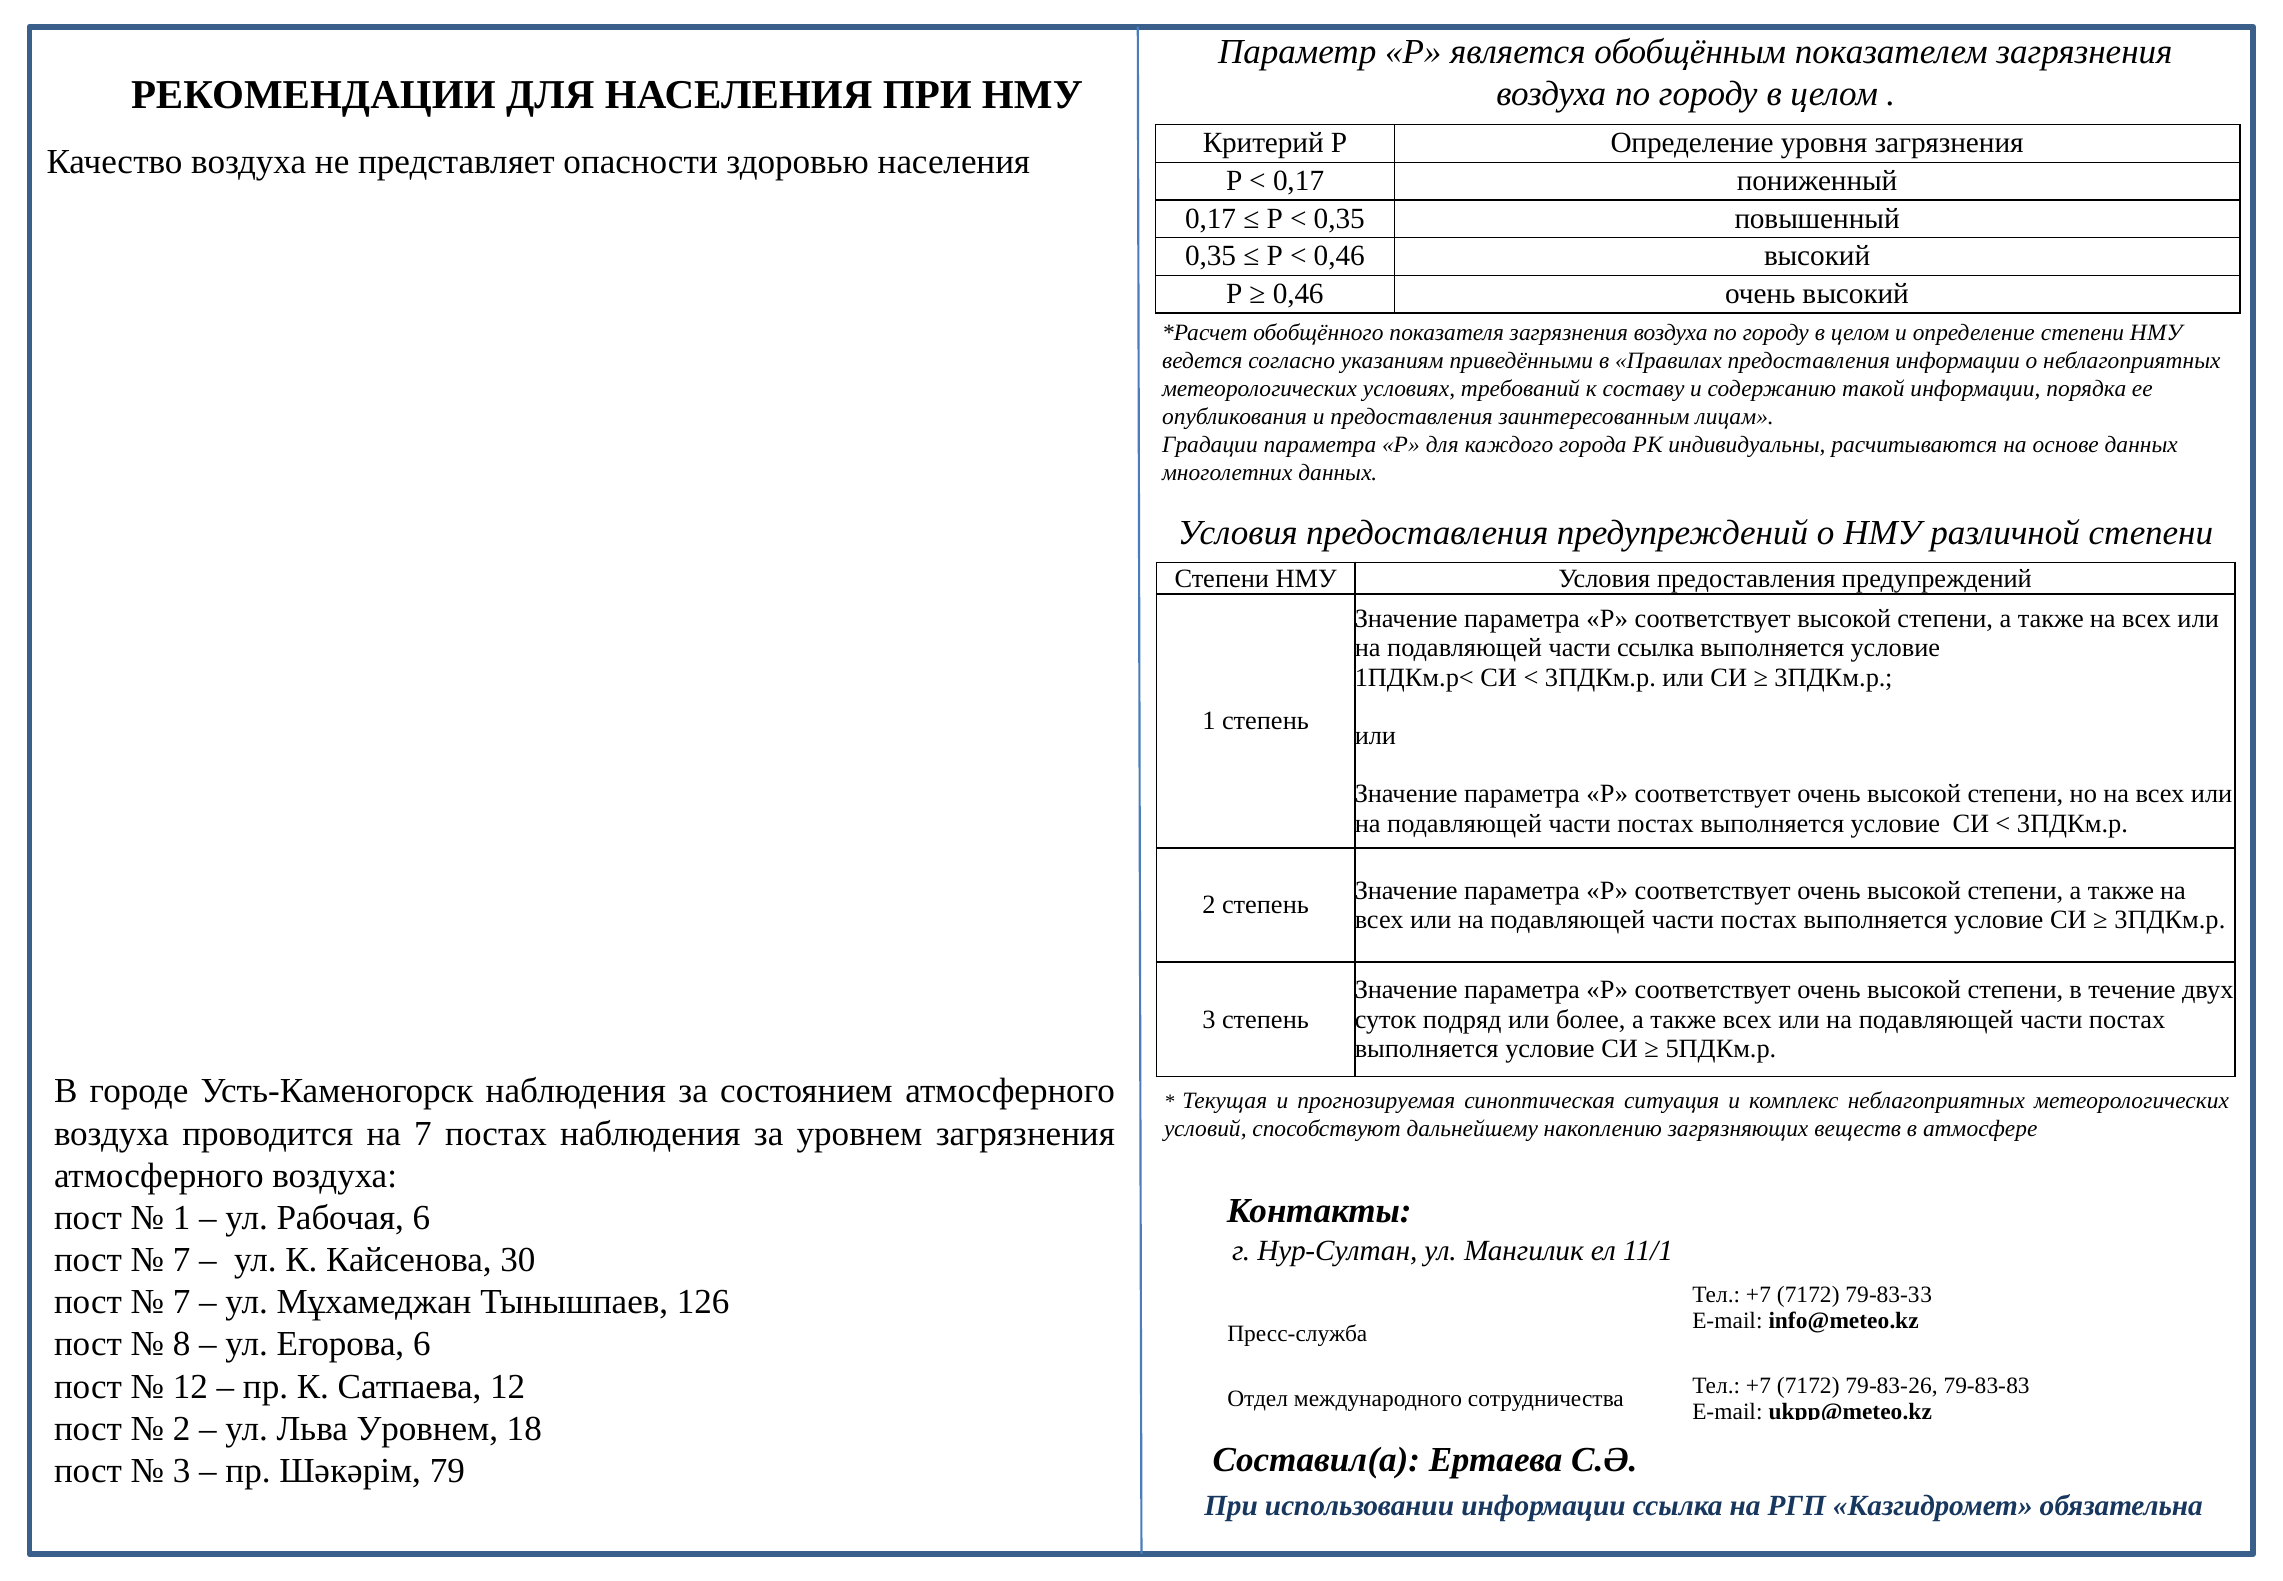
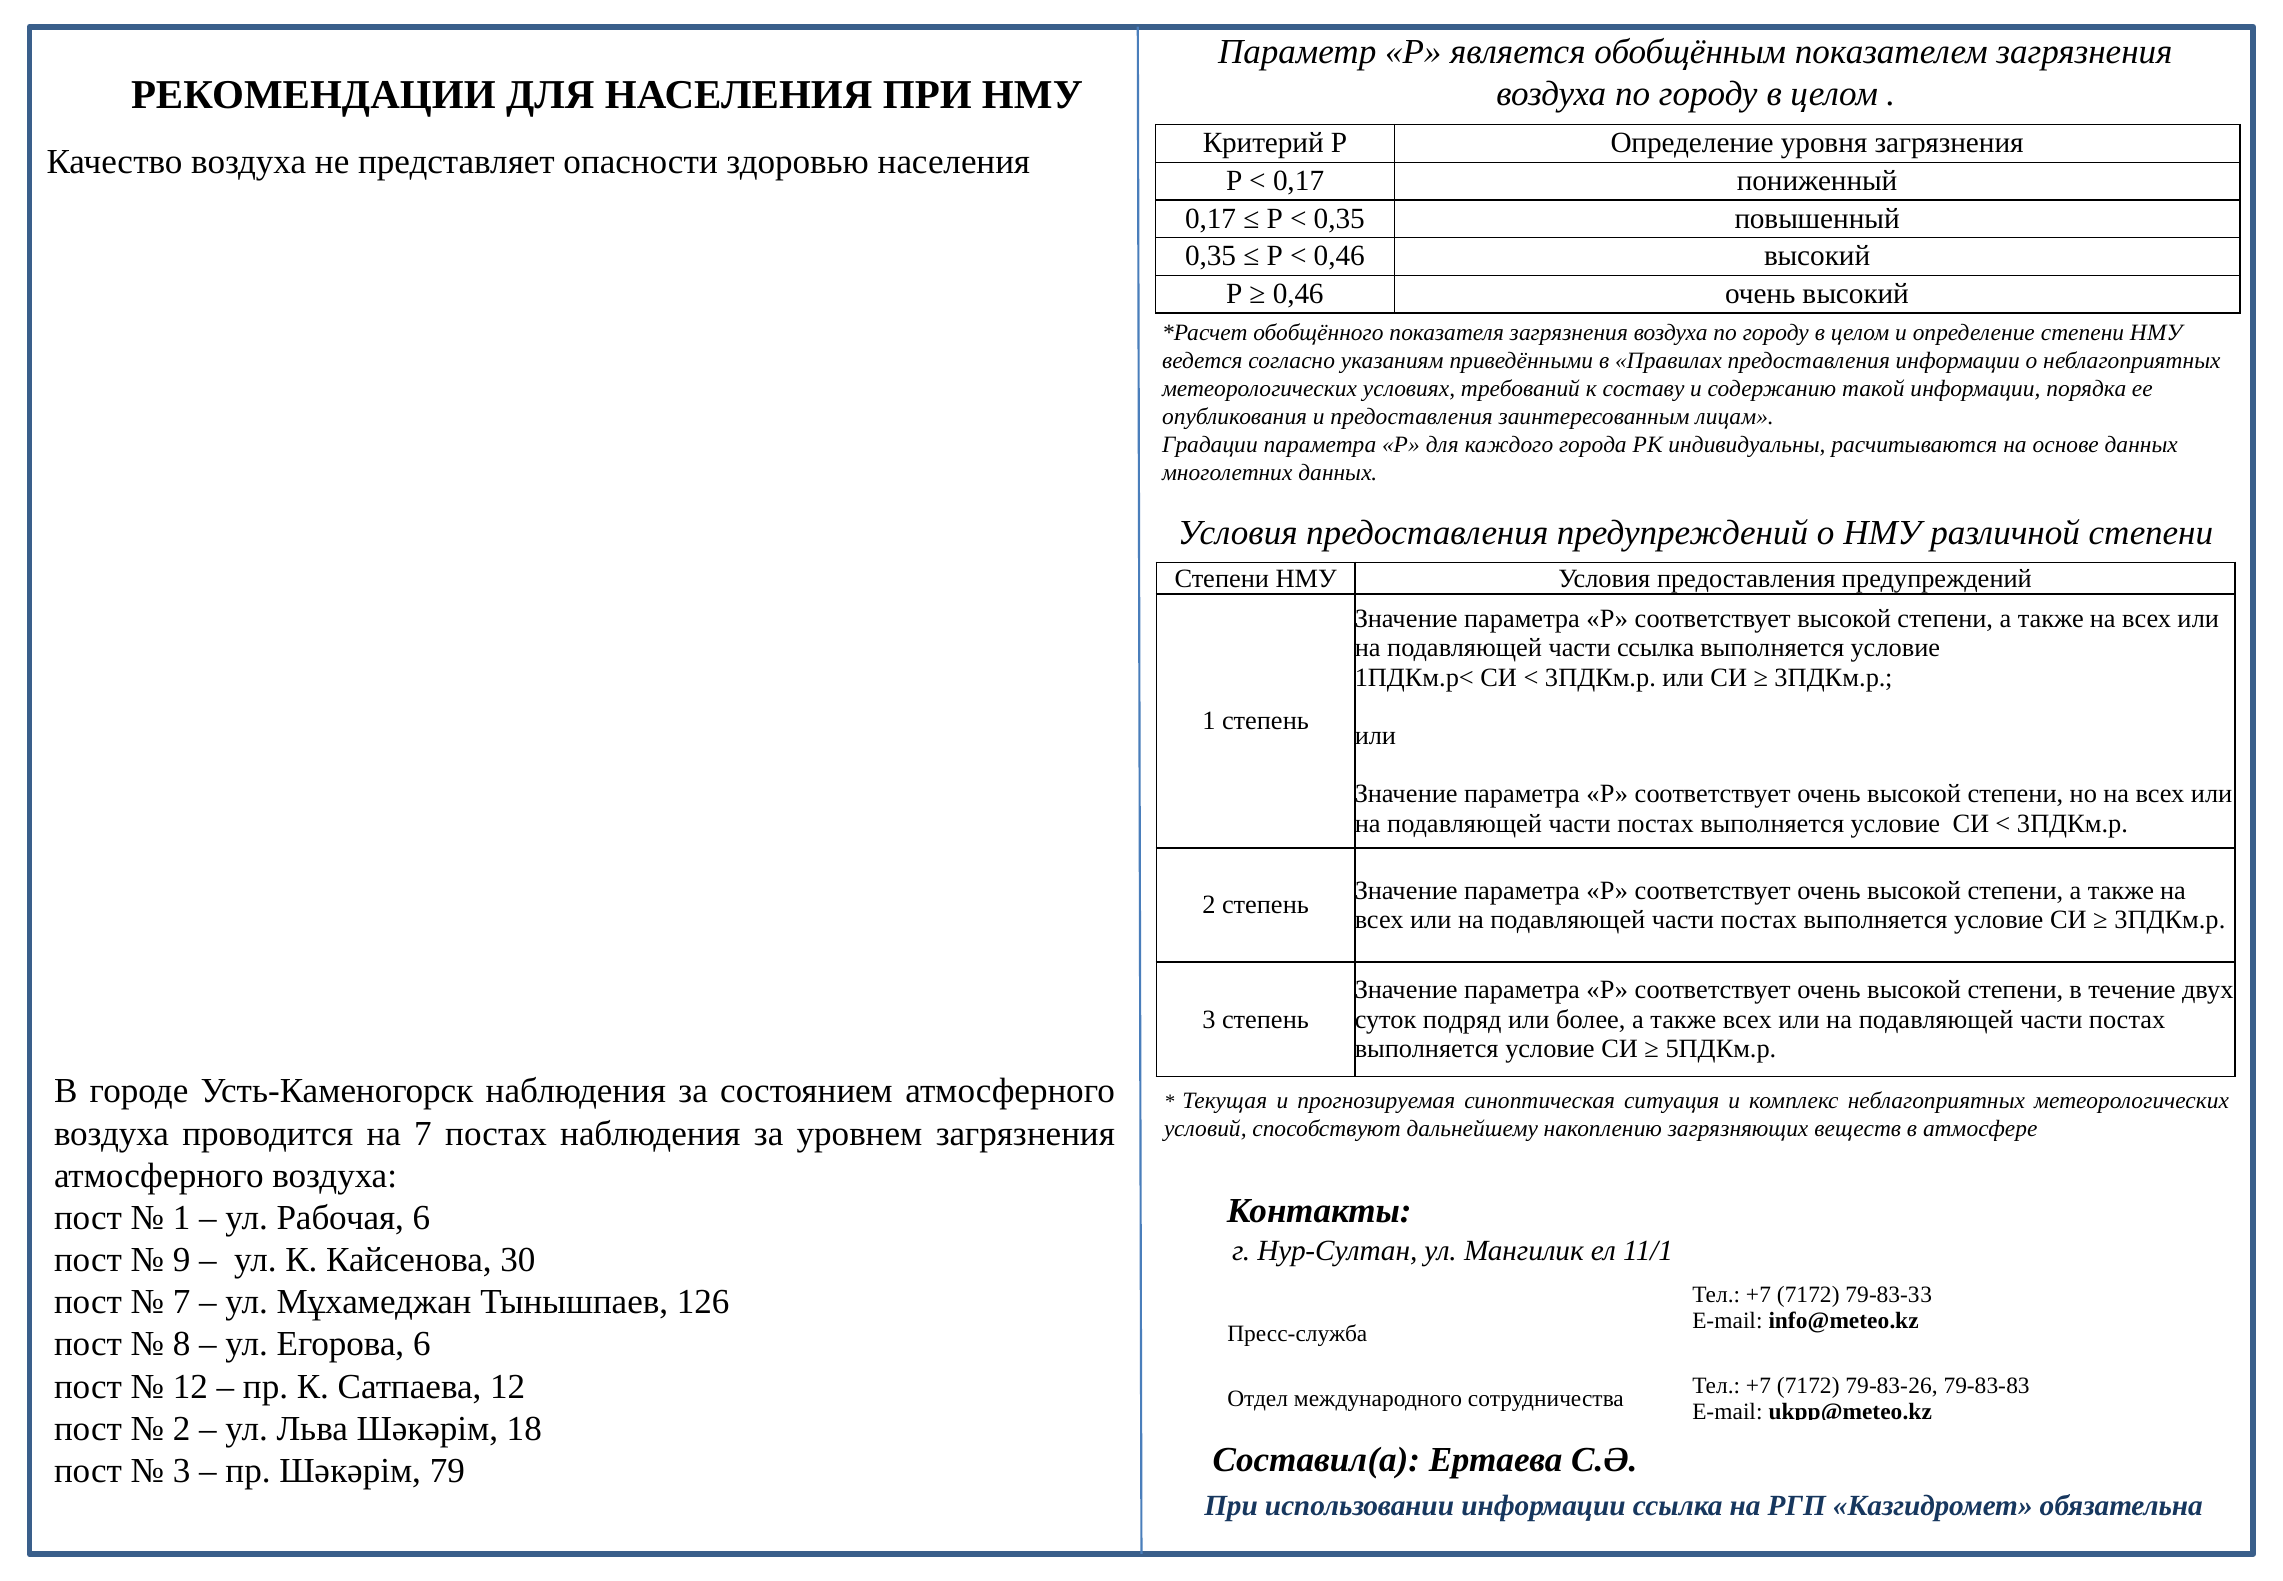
7 at (182, 1260): 7 -> 9
Льва Уровнем: Уровнем -> Шәкәрім
